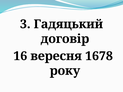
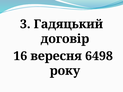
1678: 1678 -> 6498
